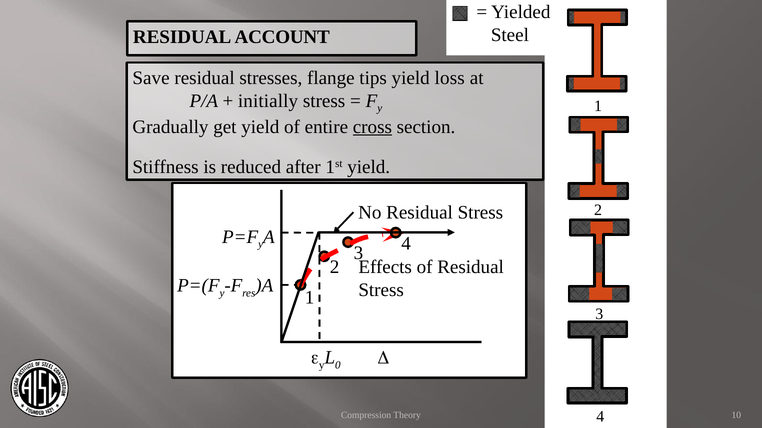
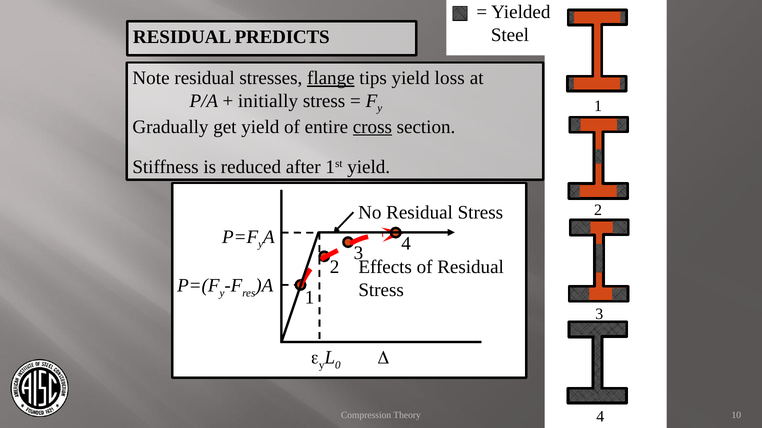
ACCOUNT: ACCOUNT -> PREDICTS
Save: Save -> Note
flange underline: none -> present
